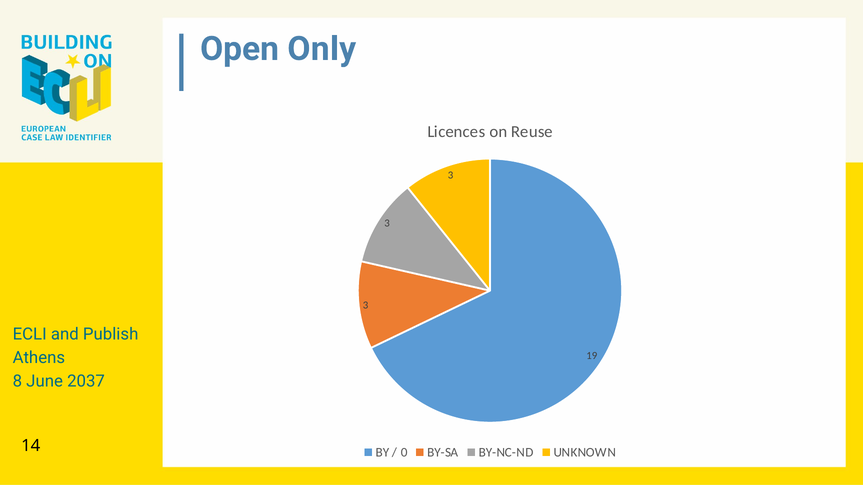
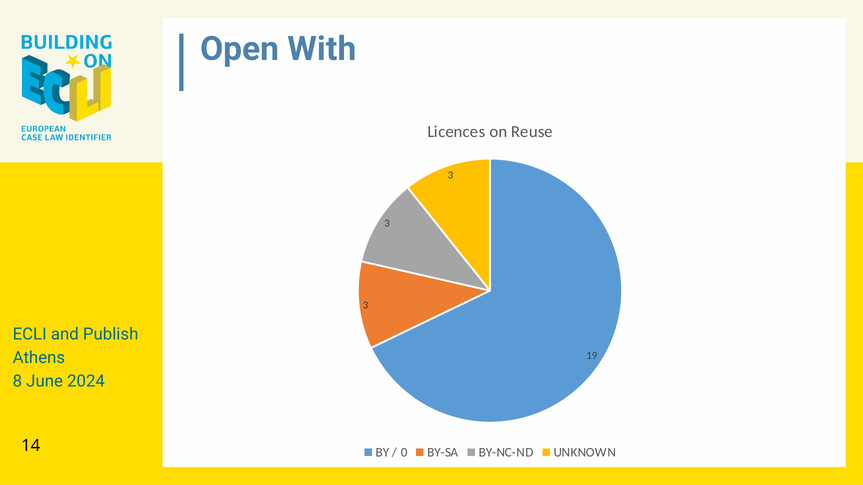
Only: Only -> With
2037: 2037 -> 2024
